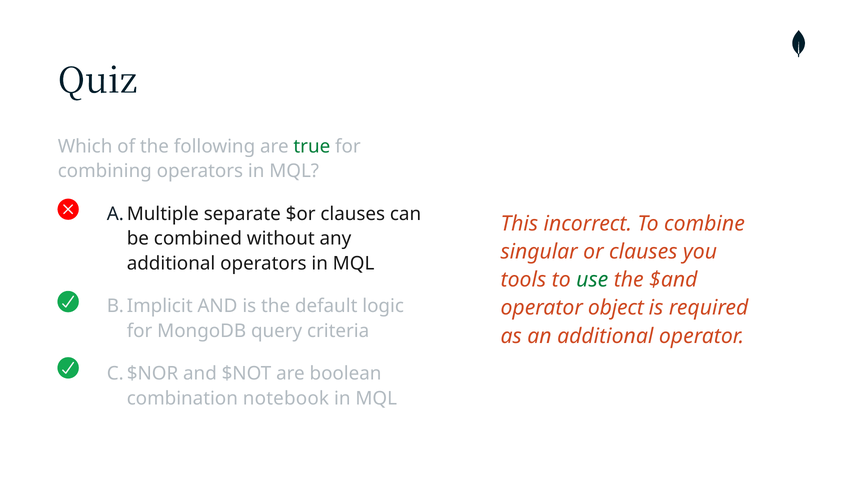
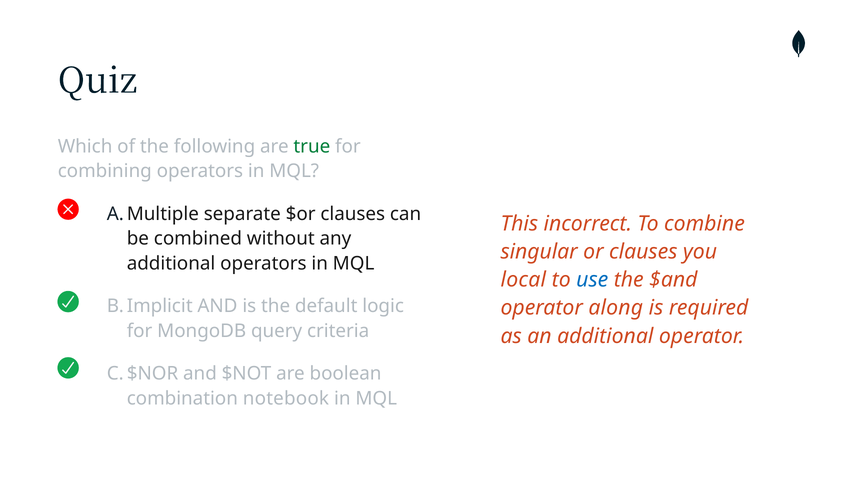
tools: tools -> local
use colour: green -> blue
object: object -> along
